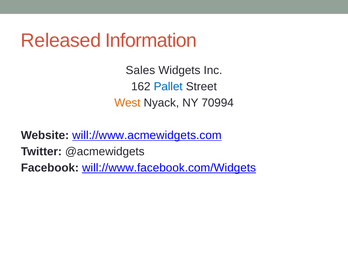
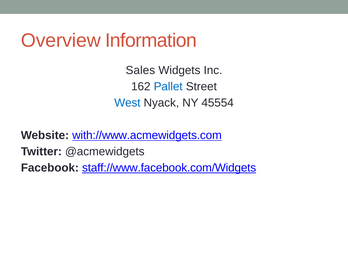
Released: Released -> Overview
West colour: orange -> blue
70994: 70994 -> 45554
will://www.acmewidgets.com: will://www.acmewidgets.com -> with://www.acmewidgets.com
will://www.facebook.com/Widgets: will://www.facebook.com/Widgets -> staff://www.facebook.com/Widgets
